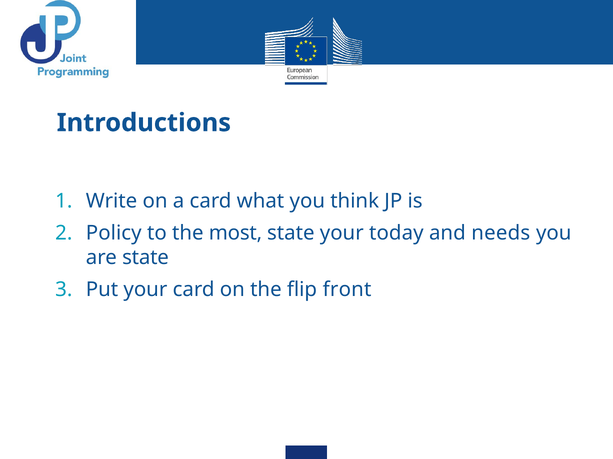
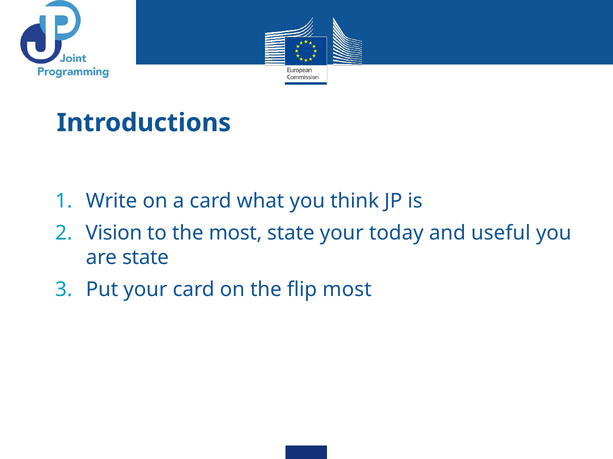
Policy: Policy -> Vision
needs: needs -> useful
flip front: front -> most
